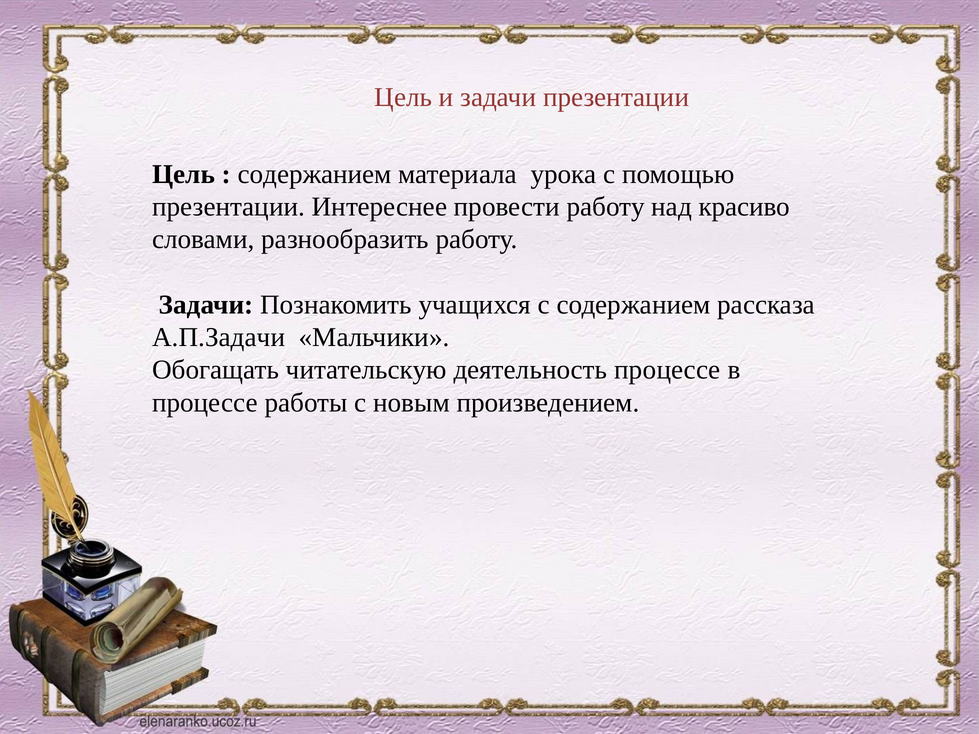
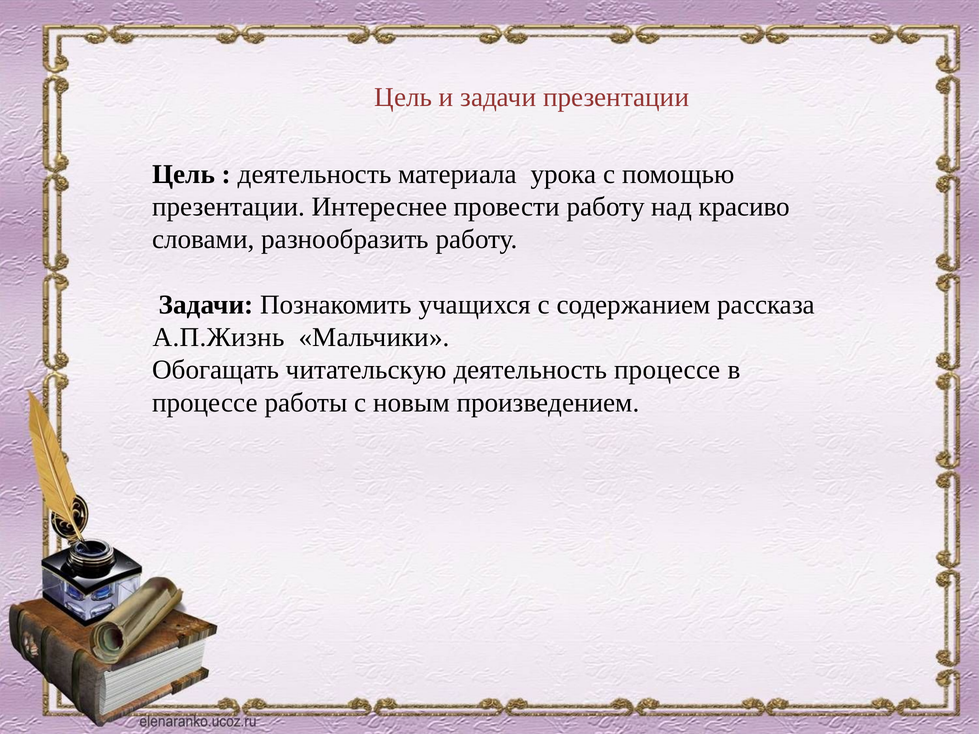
содержанием at (315, 174): содержанием -> деятельность
А.П.Задачи: А.П.Задачи -> А.П.Жизнь
